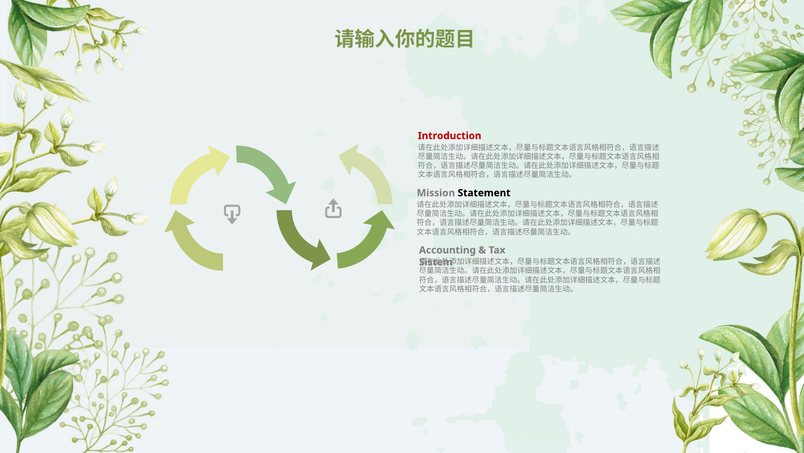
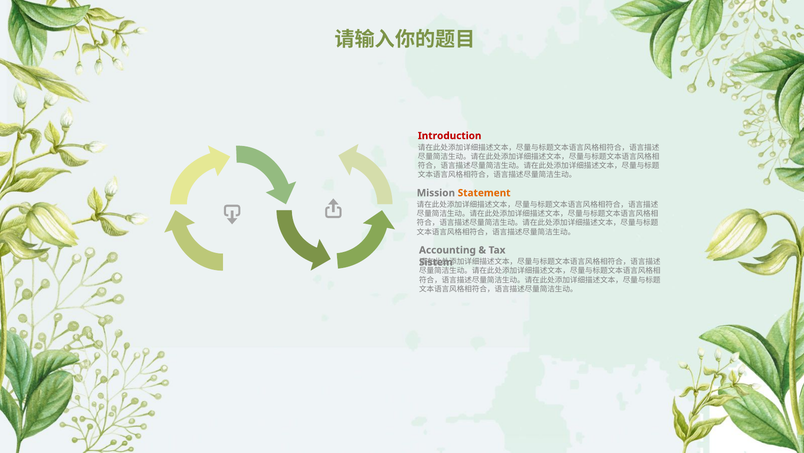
Statement colour: black -> orange
